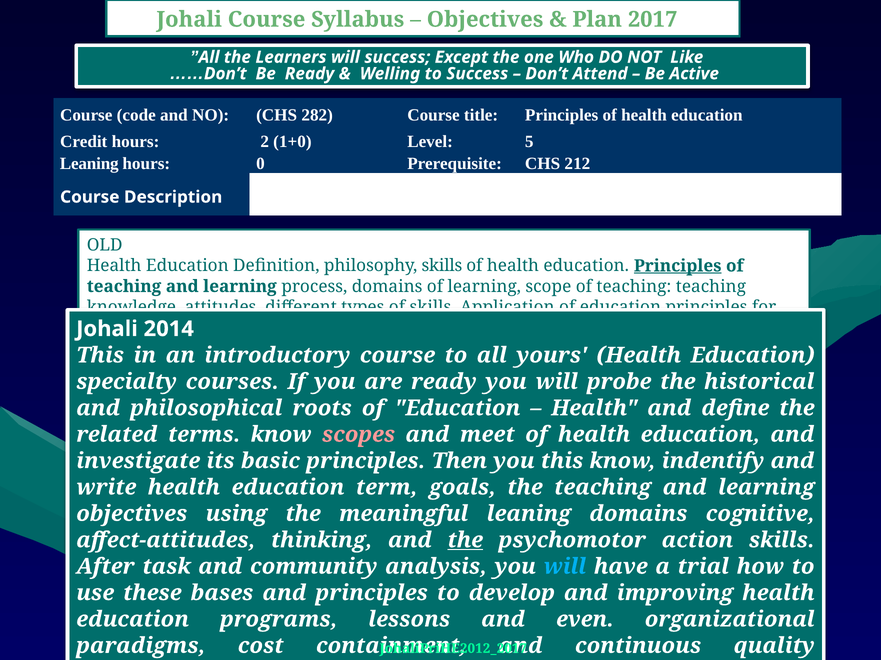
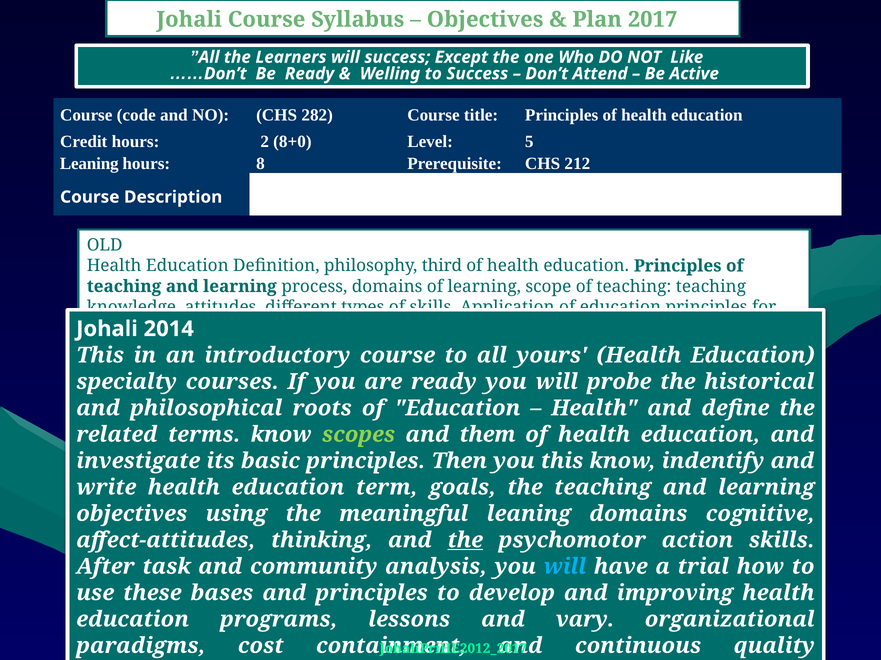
1+0: 1+0 -> 8+0
0: 0 -> 8
philosophy skills: skills -> third
Principles at (678, 266) underline: present -> none
scopes colour: pink -> light green
meet: meet -> them
even: even -> vary
